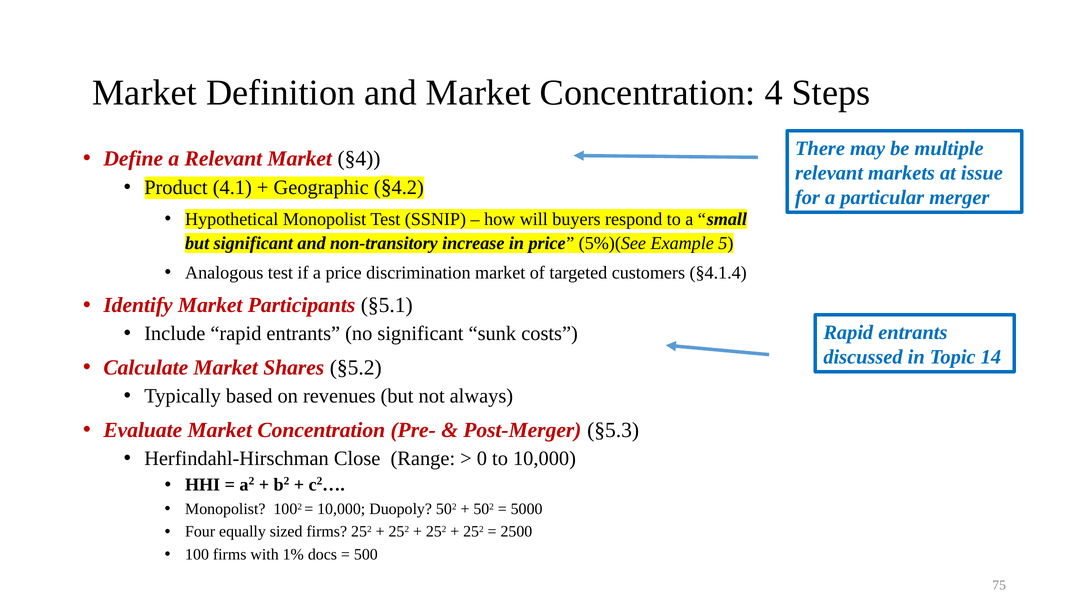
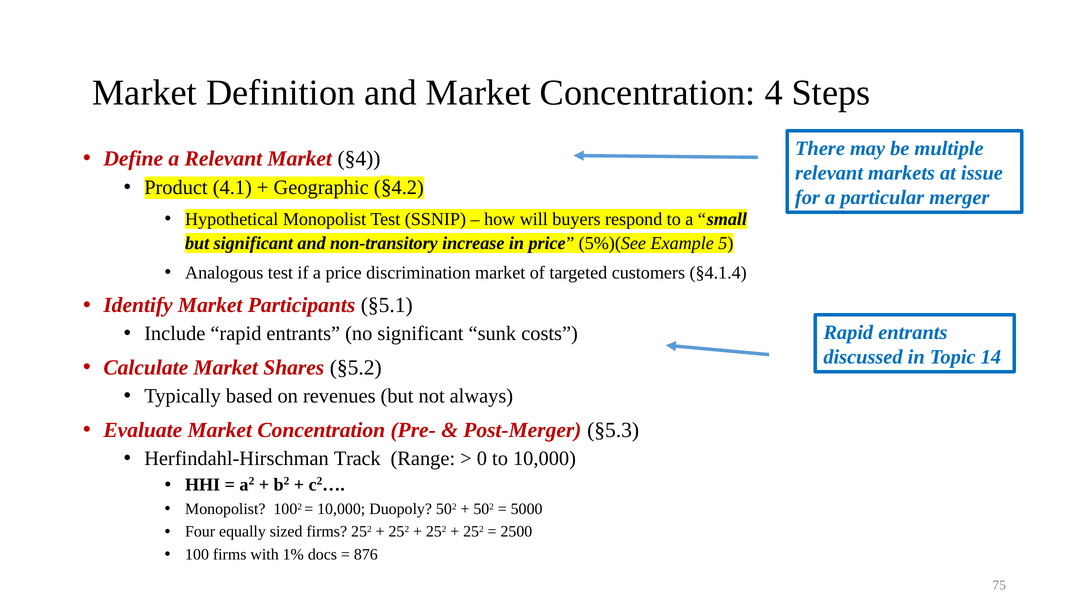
Close: Close -> Track
500: 500 -> 876
